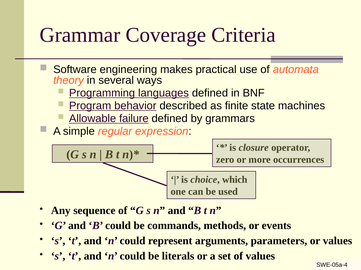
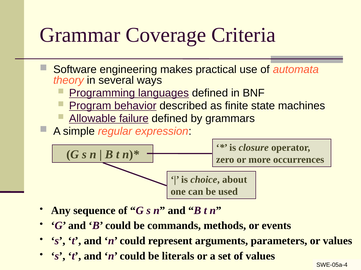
which: which -> about
